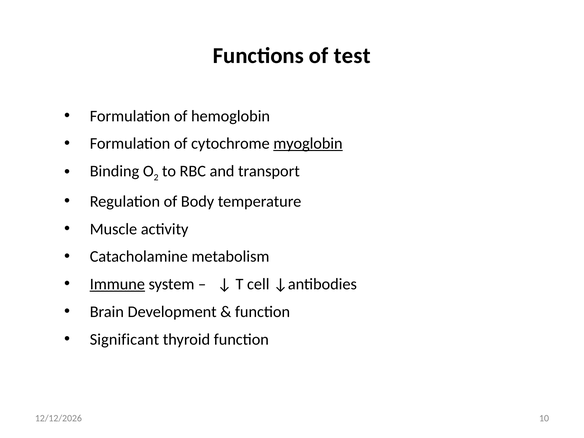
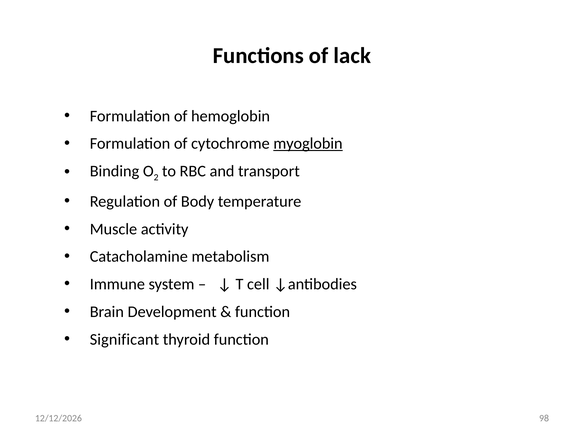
test: test -> lack
Immune underline: present -> none
10: 10 -> 98
